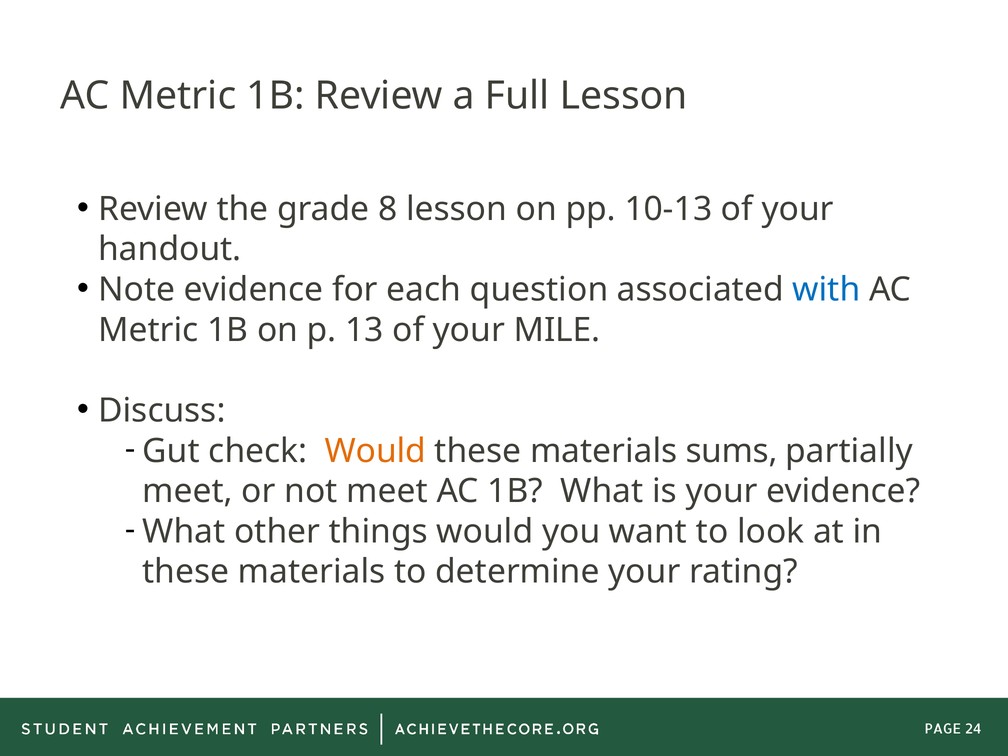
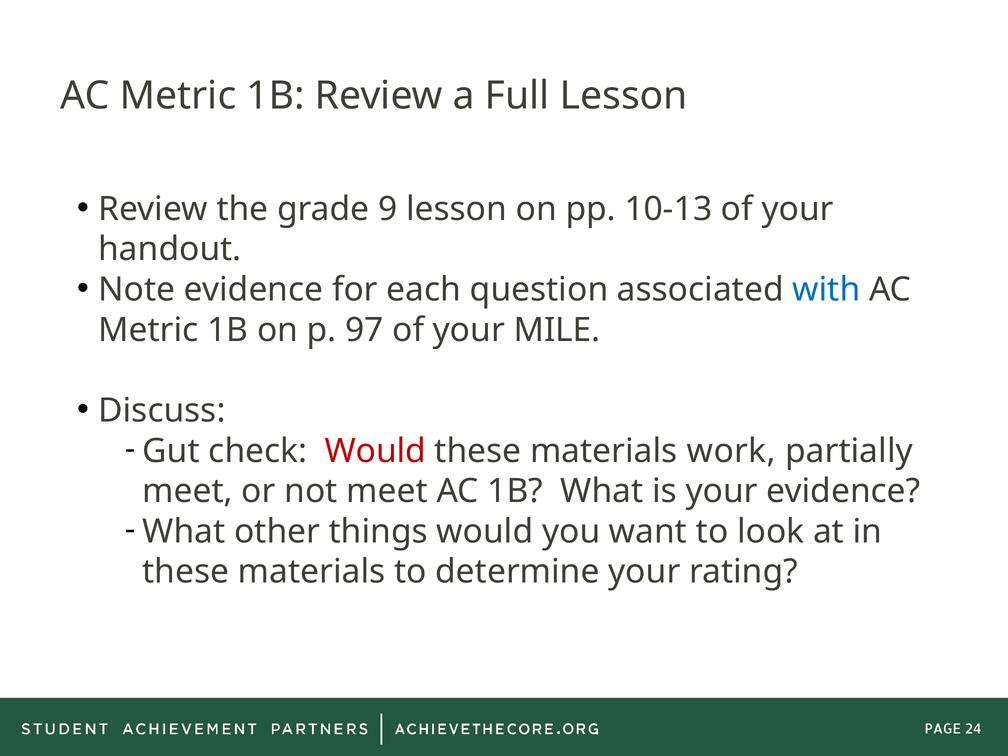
8: 8 -> 9
13: 13 -> 97
Would at (375, 451) colour: orange -> red
sums: sums -> work
